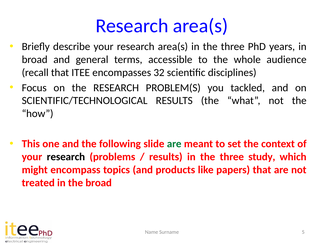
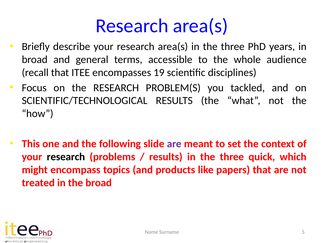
32: 32 -> 19
are at (174, 144) colour: green -> purple
study: study -> quick
